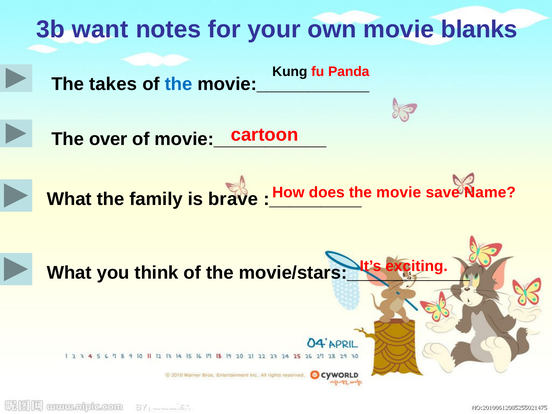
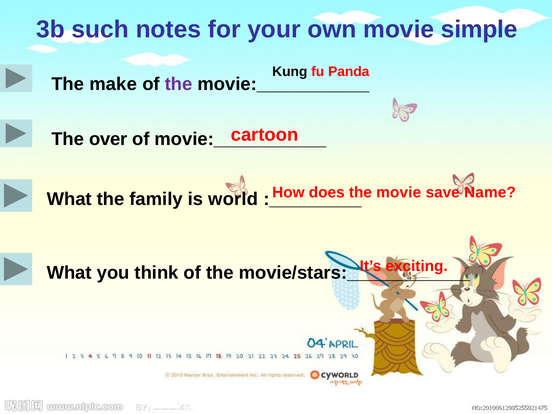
want: want -> such
blanks: blanks -> simple
takes: takes -> make
the at (179, 84) colour: blue -> purple
brave: brave -> world
